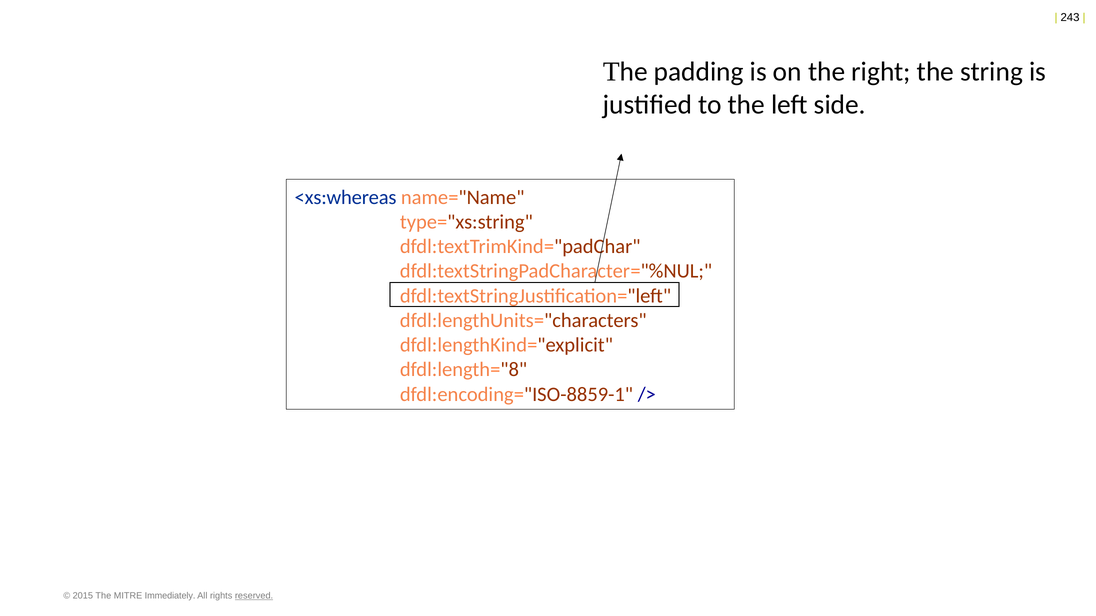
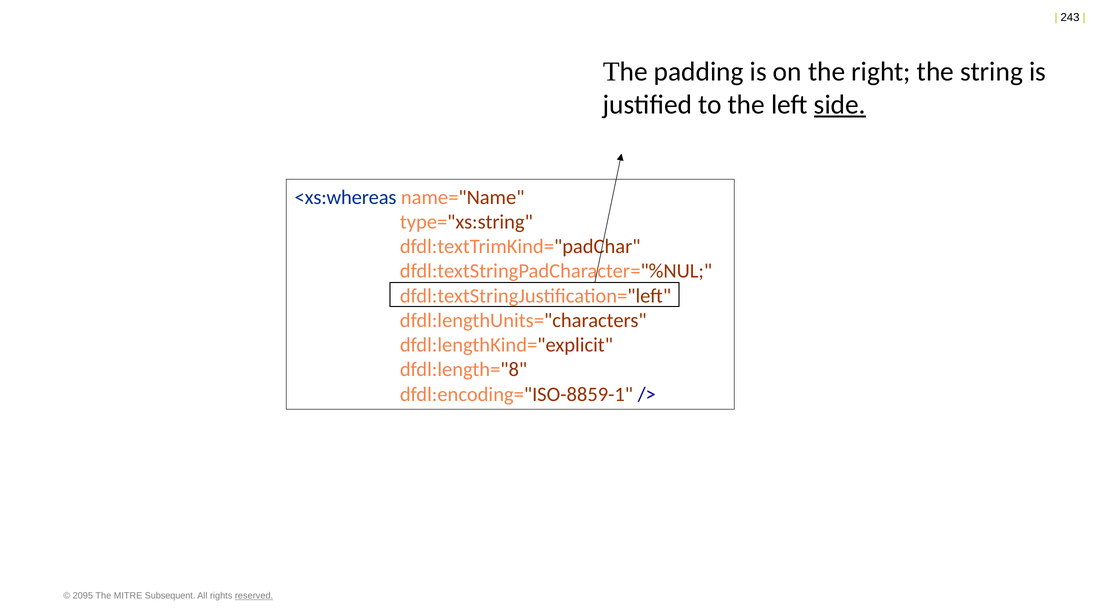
side underline: none -> present
2015: 2015 -> 2095
Immediately: Immediately -> Subsequent
